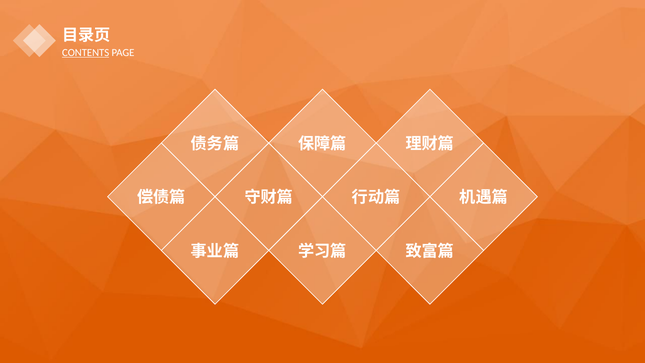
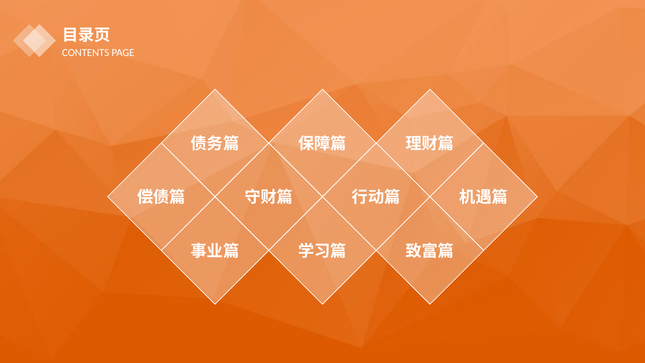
CONTENTS underline: present -> none
